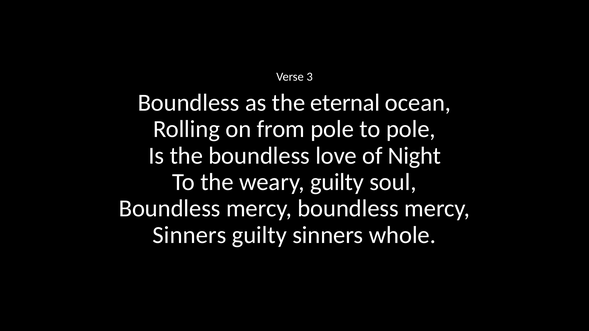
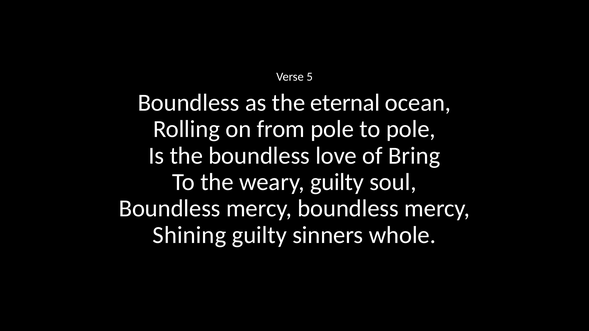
3: 3 -> 5
Night: Night -> Bring
Sinners at (189, 235): Sinners -> Shining
